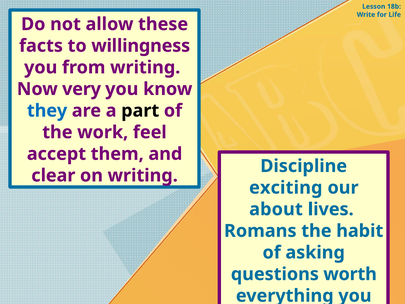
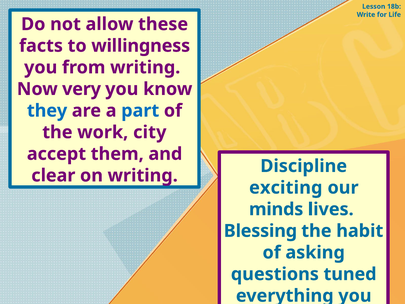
part colour: black -> blue
feel: feel -> city
about: about -> minds
Romans: Romans -> Blessing
worth: worth -> tuned
